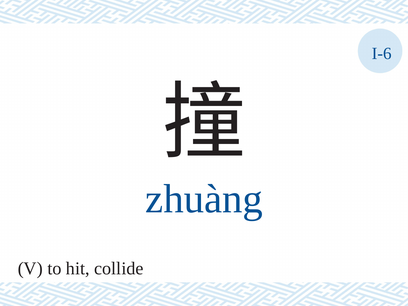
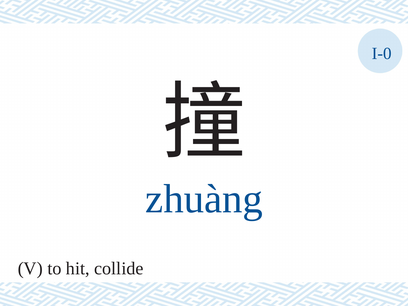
I-6: I-6 -> I-0
